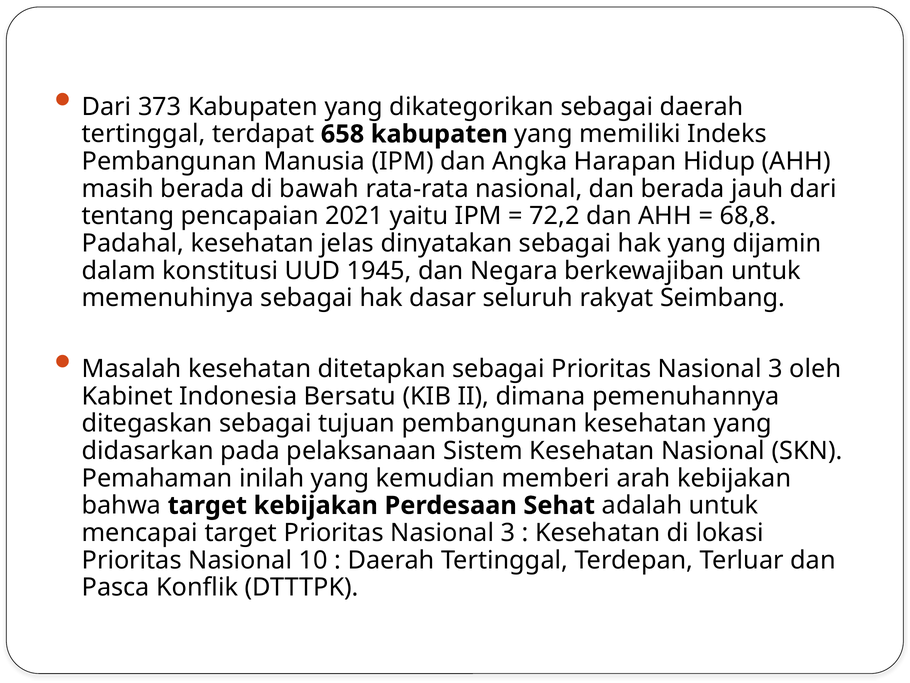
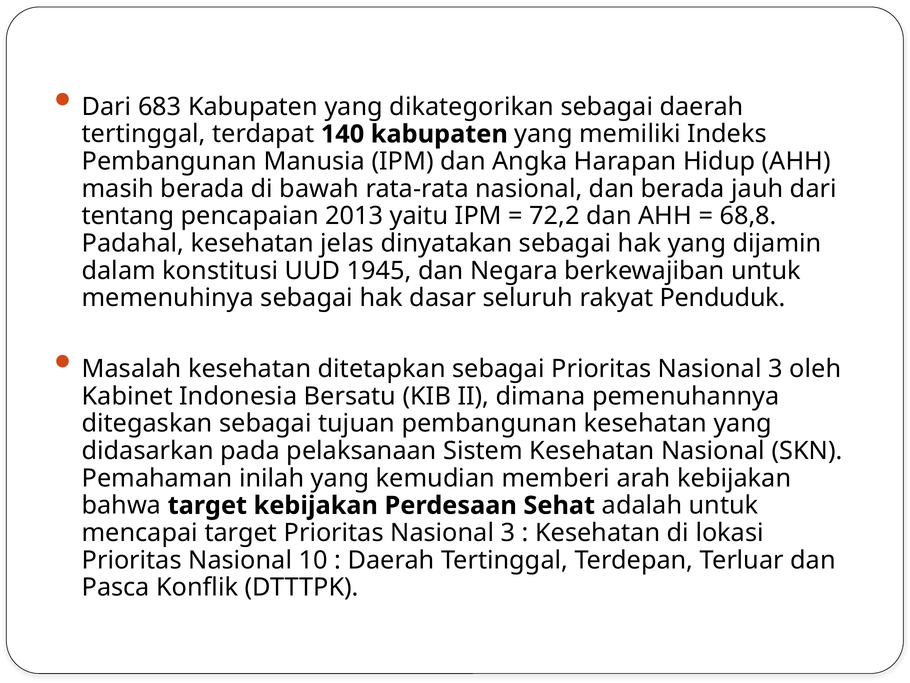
373: 373 -> 683
658: 658 -> 140
2021: 2021 -> 2013
Seimbang: Seimbang -> Penduduk
